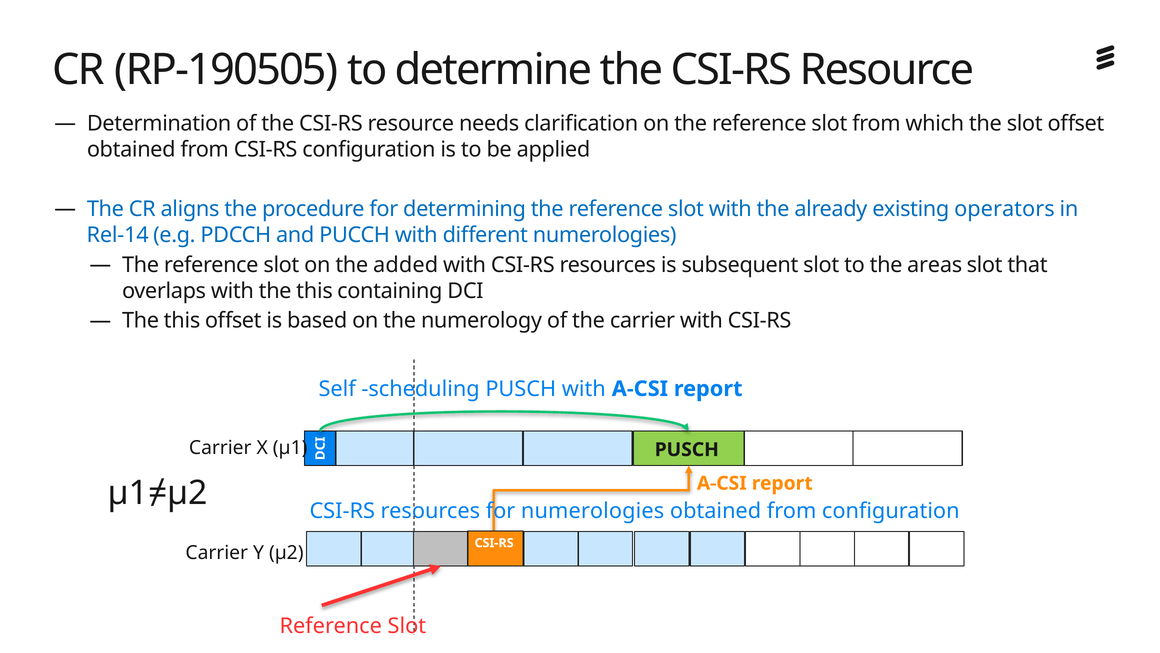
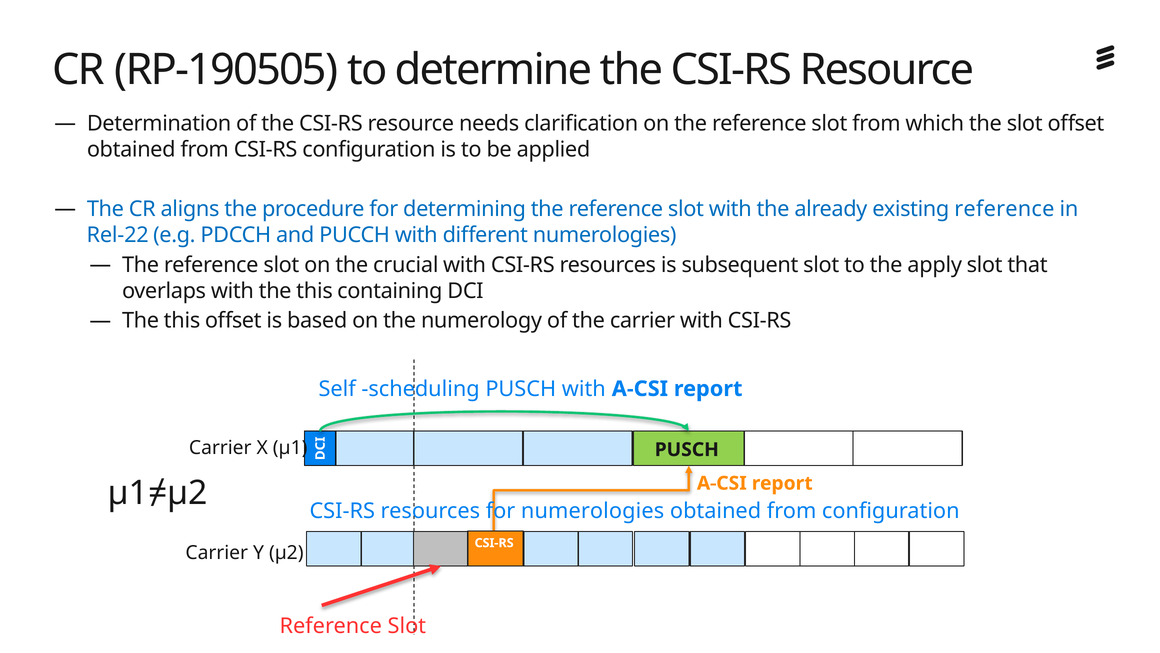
existing operators: operators -> reference
Rel-14: Rel-14 -> Rel-22
added: added -> crucial
areas: areas -> apply
